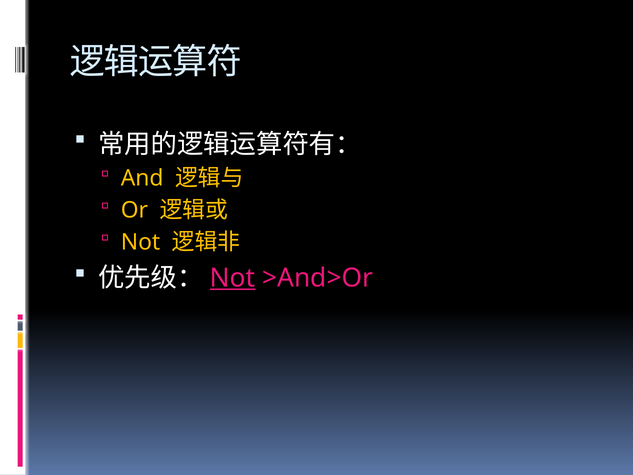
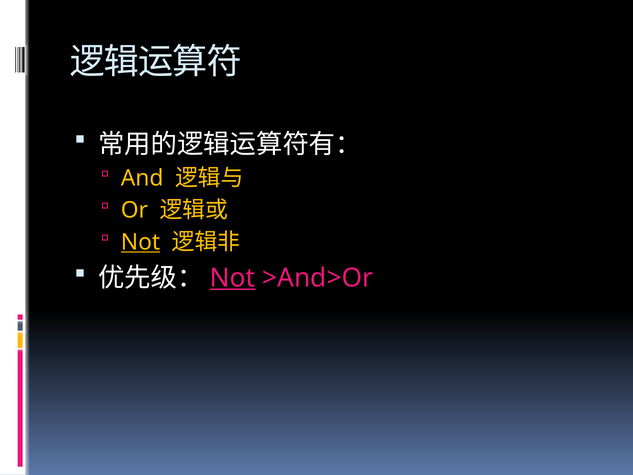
Not at (141, 242) underline: none -> present
